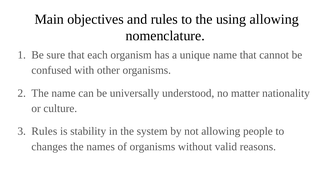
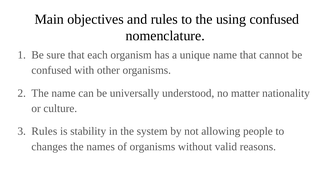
using allowing: allowing -> confused
